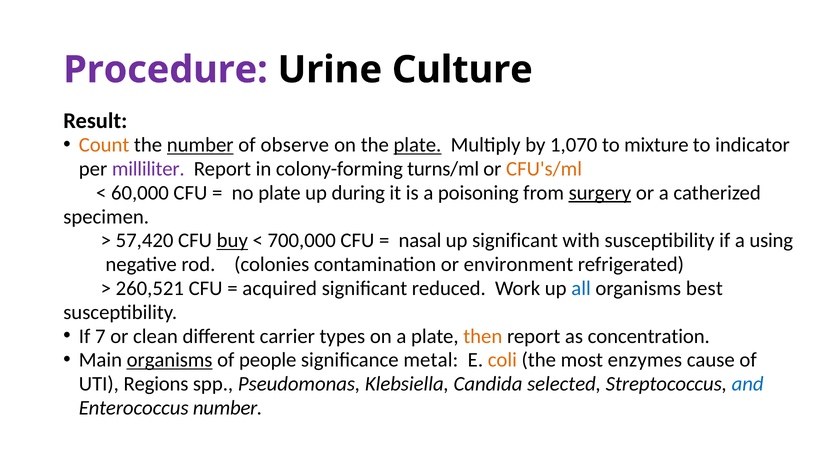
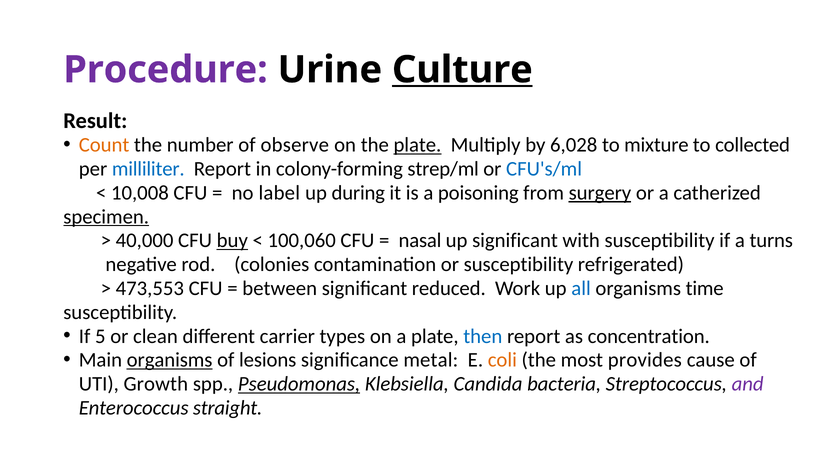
Culture underline: none -> present
number at (200, 145) underline: present -> none
1,070: 1,070 -> 6,028
indicator: indicator -> collected
milliliter colour: purple -> blue
turns/ml: turns/ml -> strep/ml
CFU's/ml colour: orange -> blue
60,000: 60,000 -> 10,008
no plate: plate -> label
specimen underline: none -> present
57,420: 57,420 -> 40,000
700,000: 700,000 -> 100,060
using: using -> turns
or environment: environment -> susceptibility
260,521: 260,521 -> 473,553
acquired: acquired -> between
best: best -> time
7: 7 -> 5
then colour: orange -> blue
people: people -> lesions
enzymes: enzymes -> provides
Regions: Regions -> Growth
Pseudomonas underline: none -> present
selected: selected -> bacteria
and colour: blue -> purple
Enterococcus number: number -> straight
